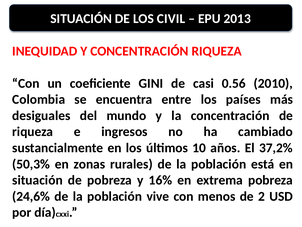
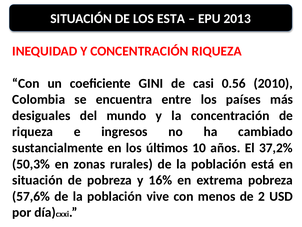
CIVIL: CIVIL -> ESTA
24,6%: 24,6% -> 57,6%
